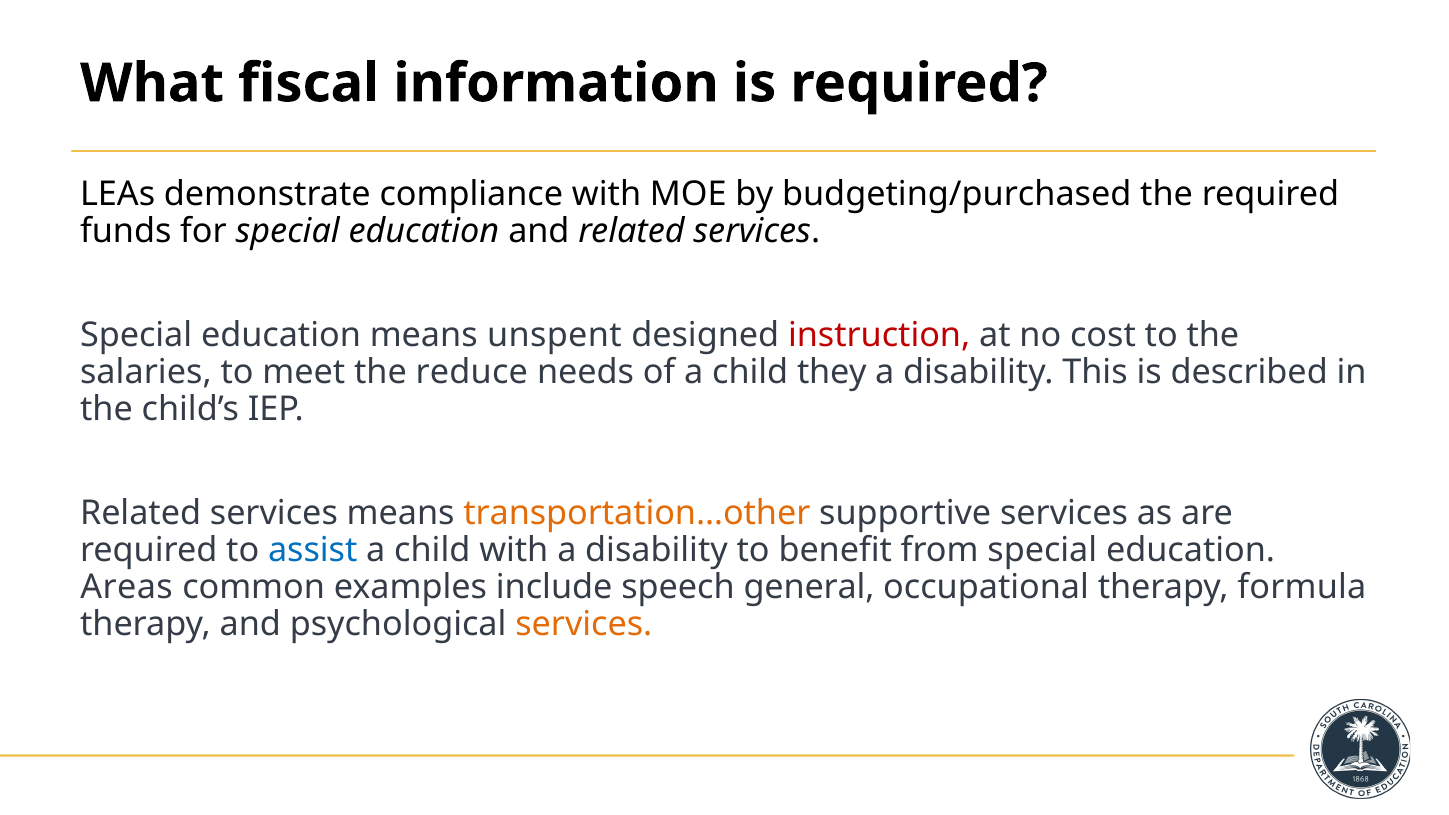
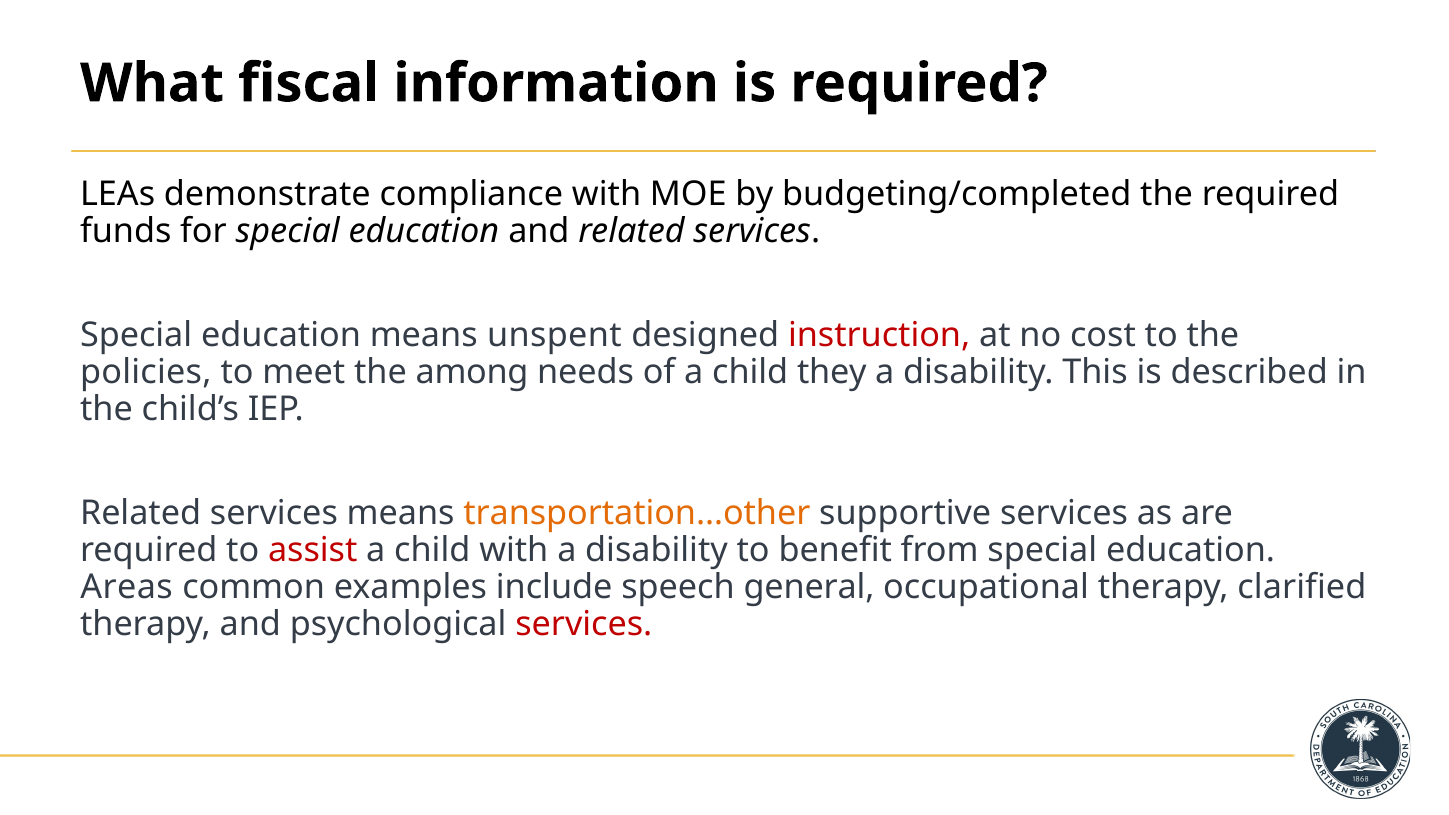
budgeting/purchased: budgeting/purchased -> budgeting/completed
salaries: salaries -> policies
reduce: reduce -> among
assist colour: blue -> red
formula: formula -> clarified
services at (584, 624) colour: orange -> red
